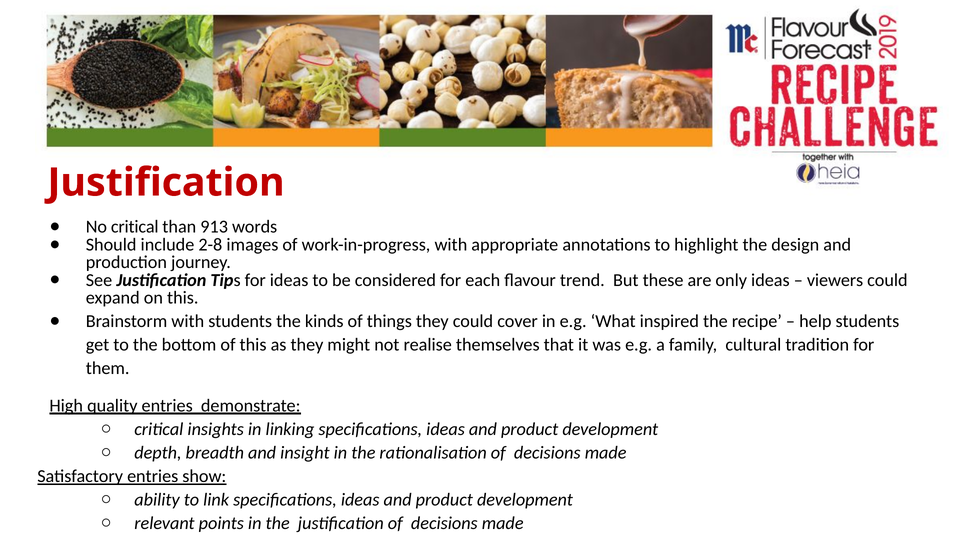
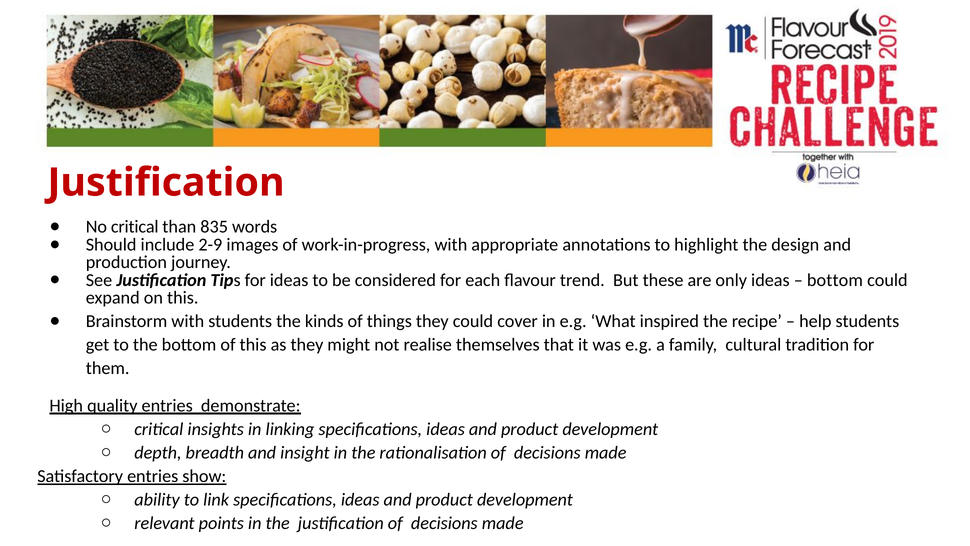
913: 913 -> 835
2-8: 2-8 -> 2-9
viewers at (835, 280): viewers -> bottom
